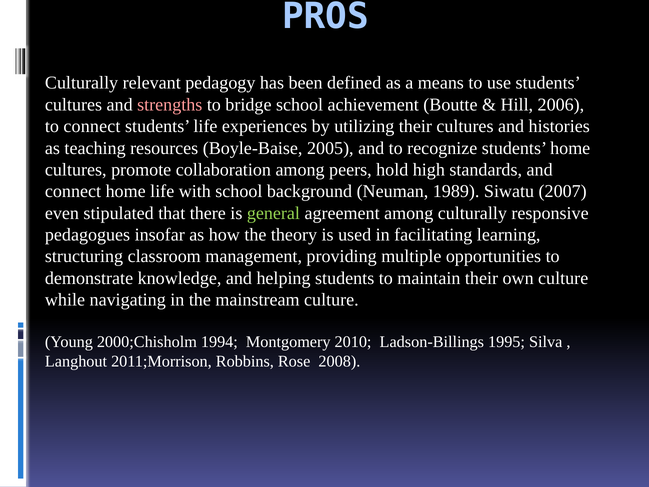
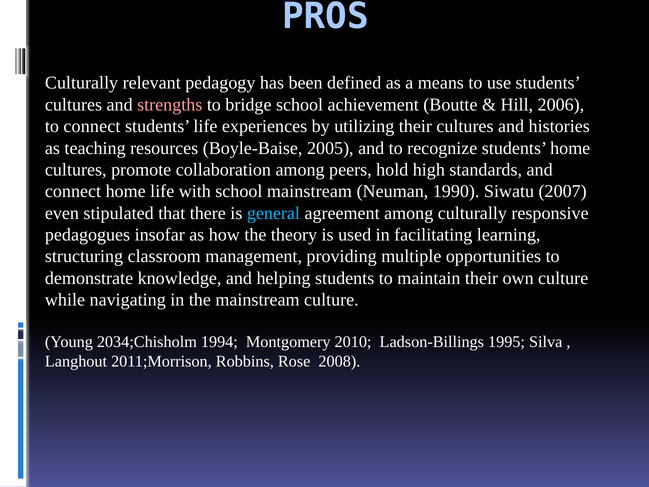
school background: background -> mainstream
1989: 1989 -> 1990
general colour: light green -> light blue
2000;Chisholm: 2000;Chisholm -> 2034;Chisholm
